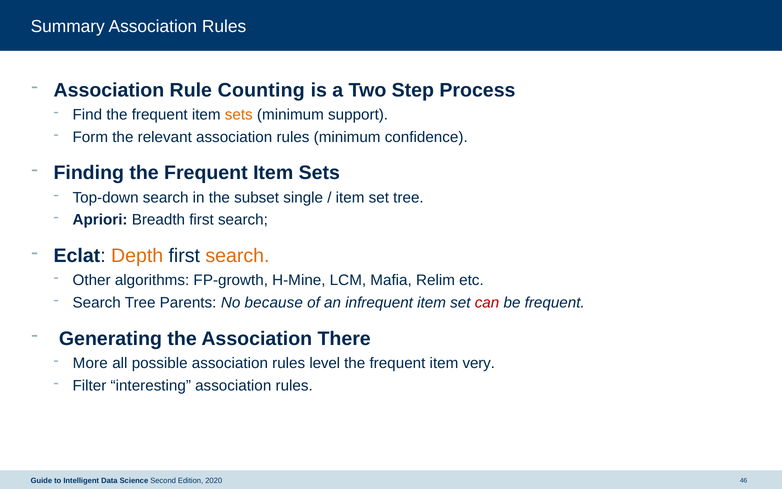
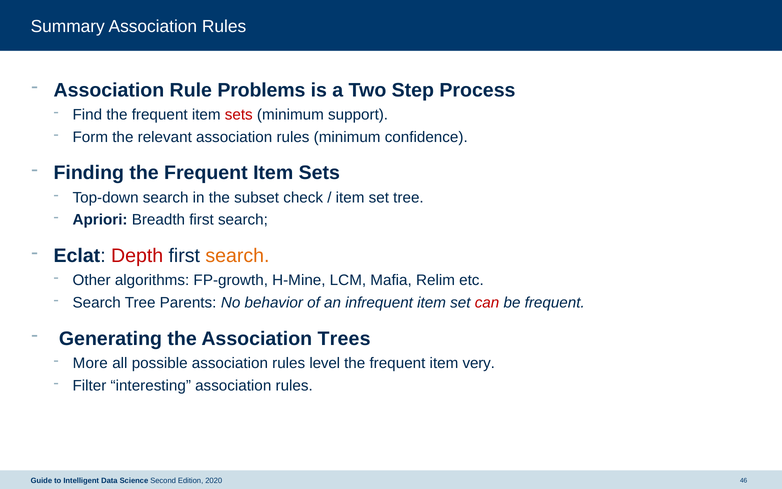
Counting: Counting -> Problems
sets at (239, 115) colour: orange -> red
single: single -> check
Depth colour: orange -> red
because: because -> behavior
There: There -> Trees
